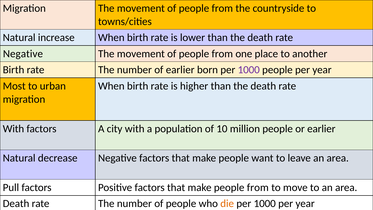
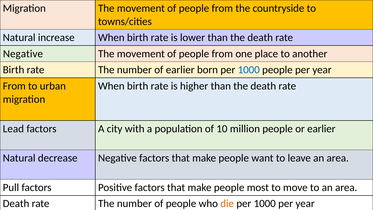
1000 at (249, 70) colour: purple -> blue
Most at (14, 86): Most -> From
With at (13, 129): With -> Lead
make people from: from -> most
